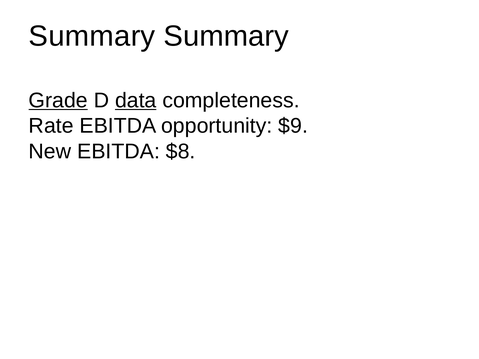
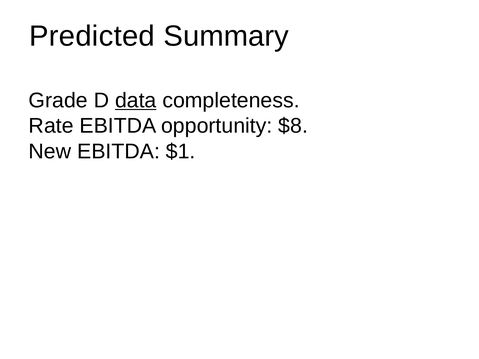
Summary at (92, 36): Summary -> Predicted
Grade underline: present -> none
$9: $9 -> $8
$8: $8 -> $1
